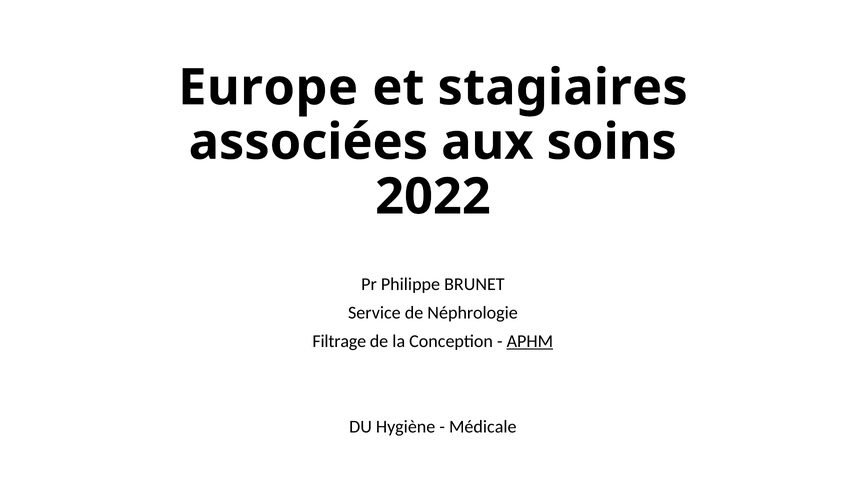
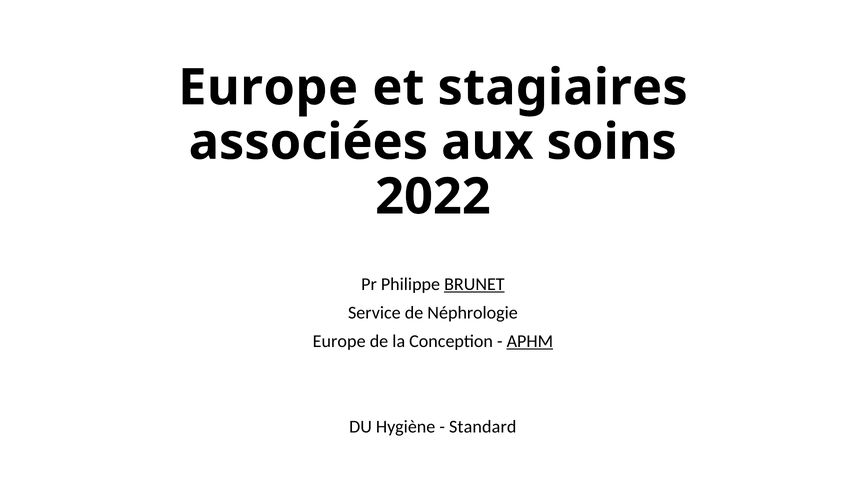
BRUNET underline: none -> present
Filtrage at (339, 341): Filtrage -> Europe
Médicale: Médicale -> Standard
